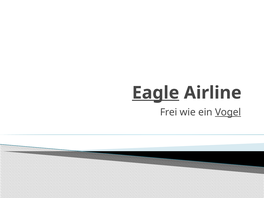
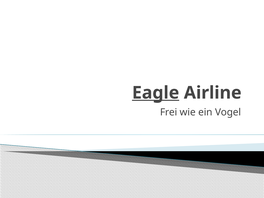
Vogel underline: present -> none
